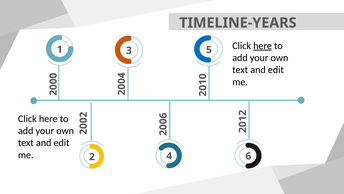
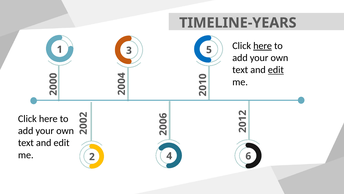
edit at (276, 70) underline: none -> present
